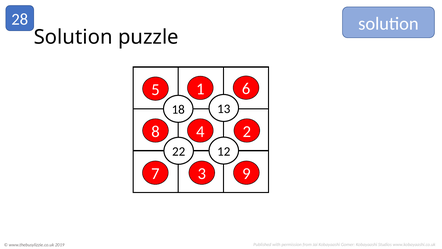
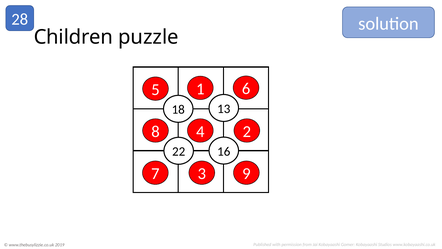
Solution at (73, 37): Solution -> Children
12: 12 -> 16
